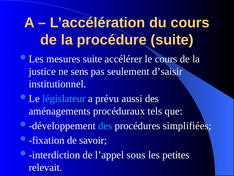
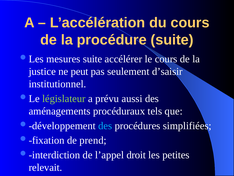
sens: sens -> peut
législateur colour: light blue -> light green
savoir: savoir -> prend
sous: sous -> droit
